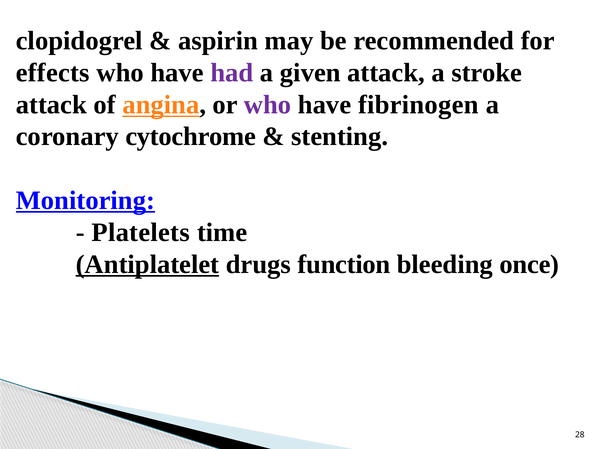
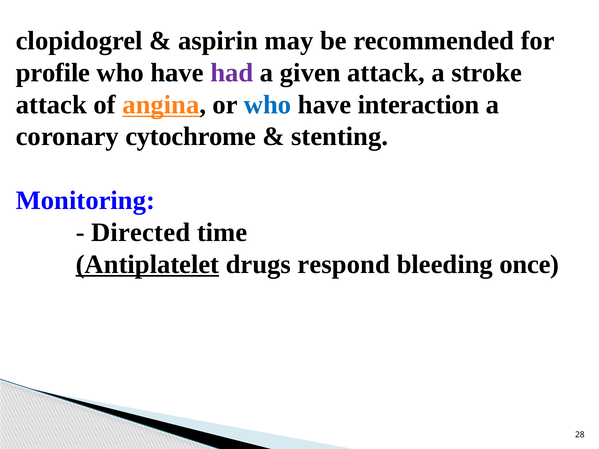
effects: effects -> profile
who at (268, 105) colour: purple -> blue
fibrinogen: fibrinogen -> interaction
Monitoring underline: present -> none
Platelets: Platelets -> Directed
function: function -> respond
